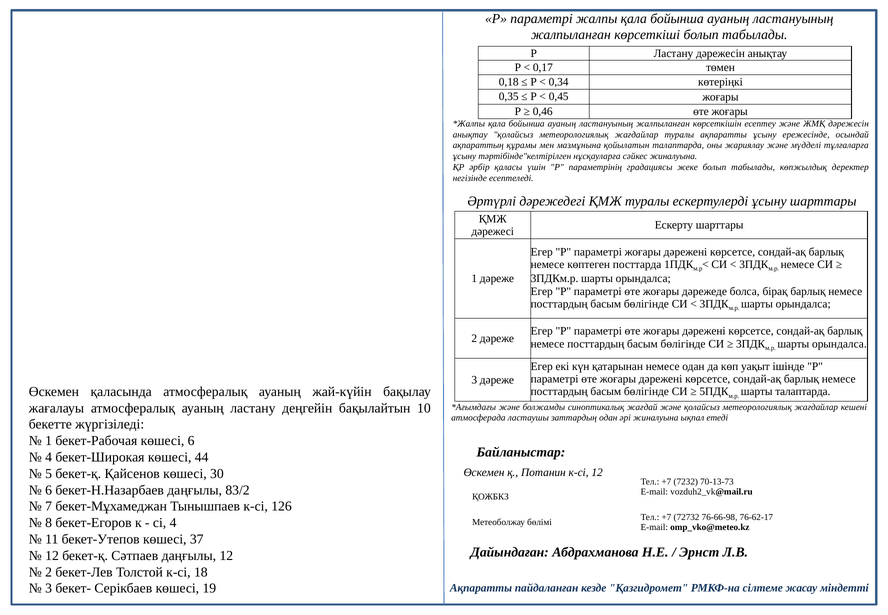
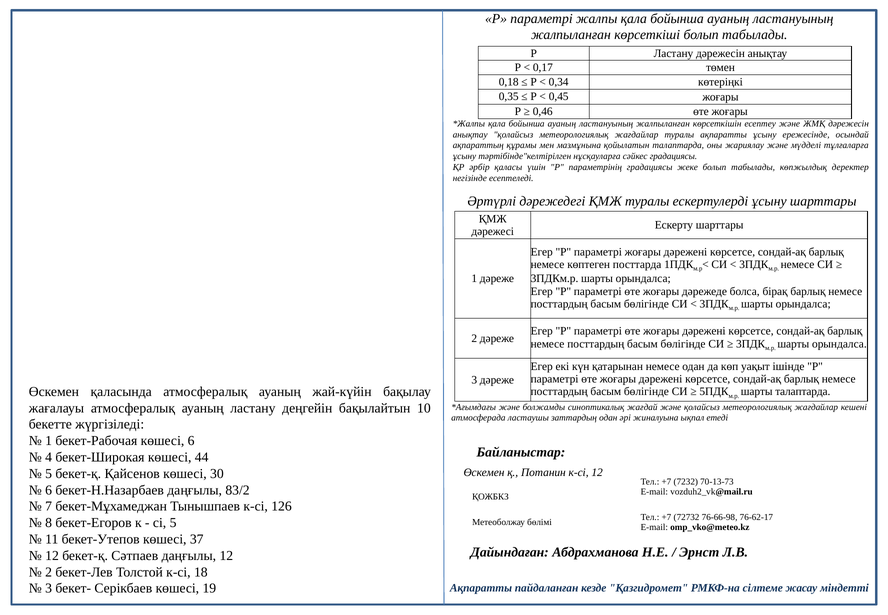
сәйкес жиналуына: жиналуына -> градациясы
сі 4: 4 -> 5
